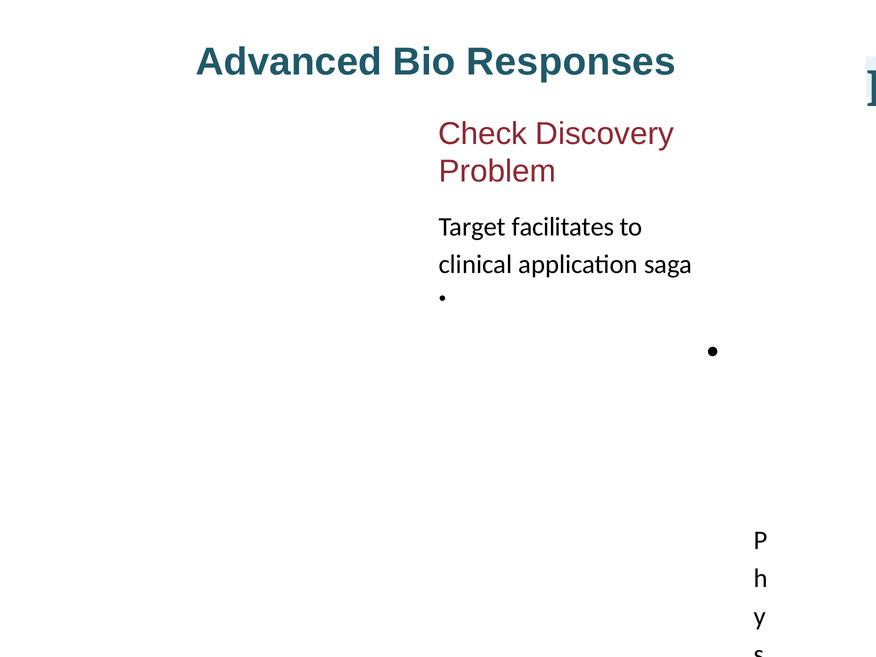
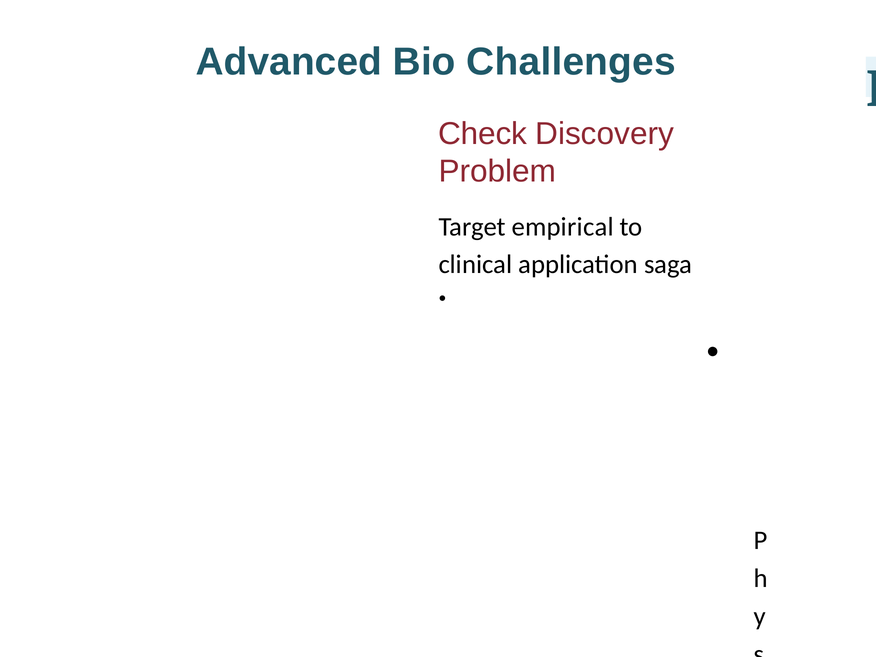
Responses: Responses -> Challenges
facilitates: facilitates -> empirical
